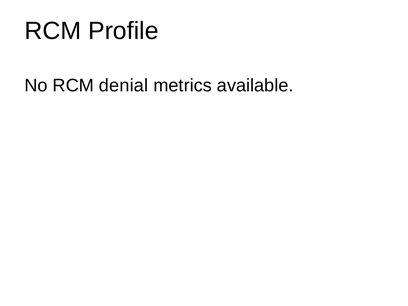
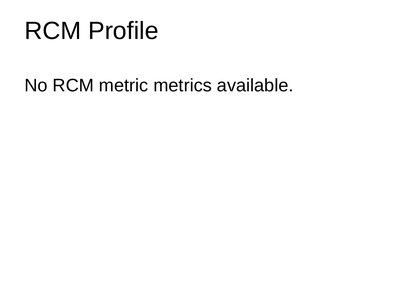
denial: denial -> metric
